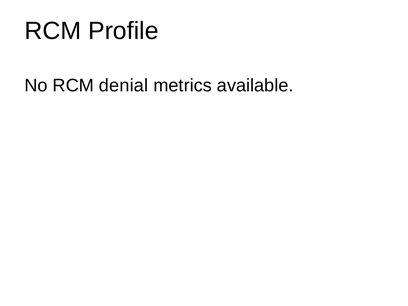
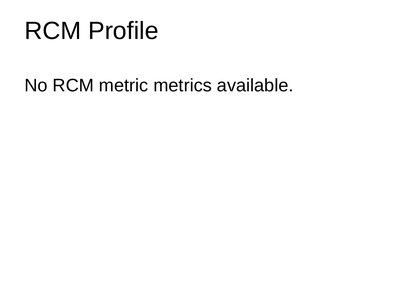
denial: denial -> metric
